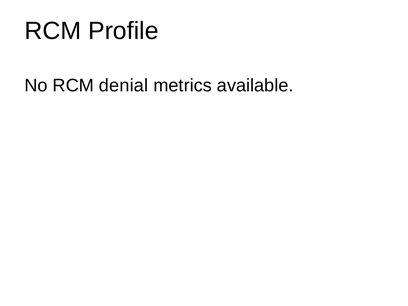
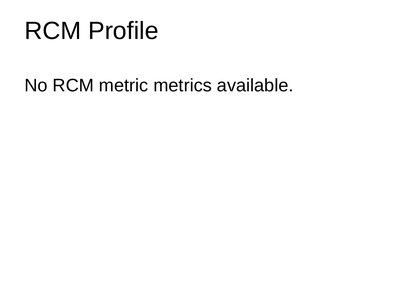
denial: denial -> metric
